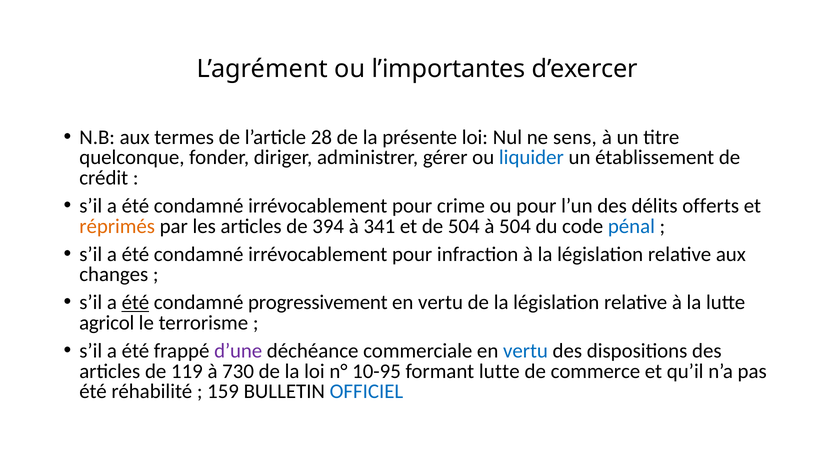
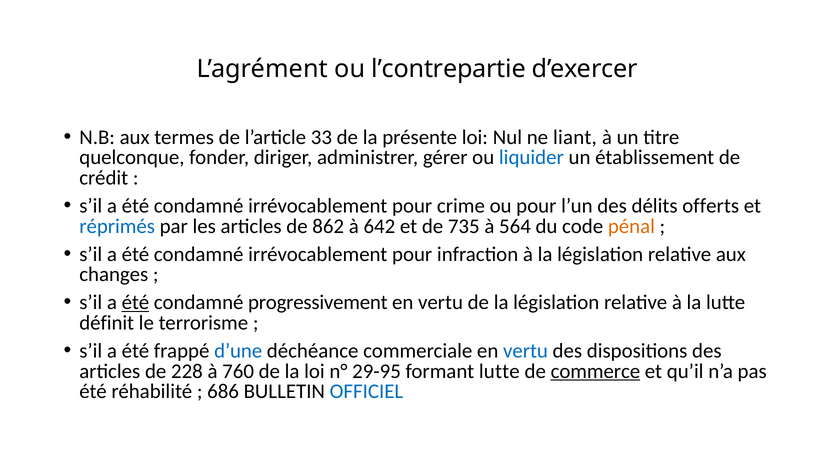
l’importantes: l’importantes -> l’contrepartie
28: 28 -> 33
sens: sens -> liant
réprimés colour: orange -> blue
394: 394 -> 862
341: 341 -> 642
de 504: 504 -> 735
à 504: 504 -> 564
pénal colour: blue -> orange
agricol: agricol -> définit
d’une colour: purple -> blue
119: 119 -> 228
730: 730 -> 760
10-95: 10-95 -> 29-95
commerce underline: none -> present
159: 159 -> 686
